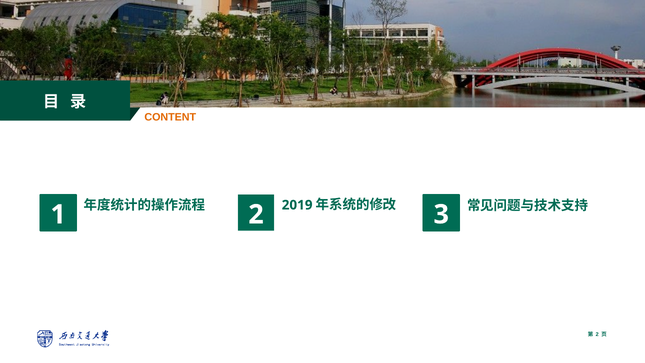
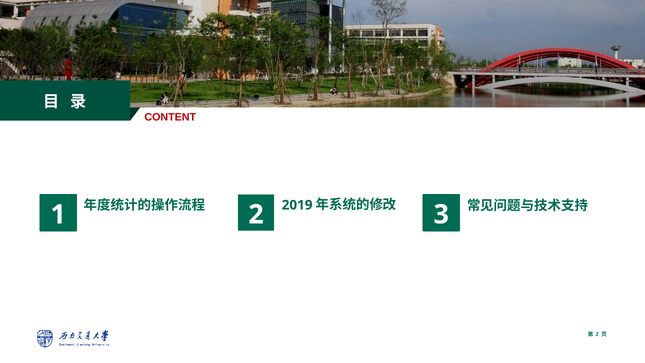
CONTENT colour: orange -> red
